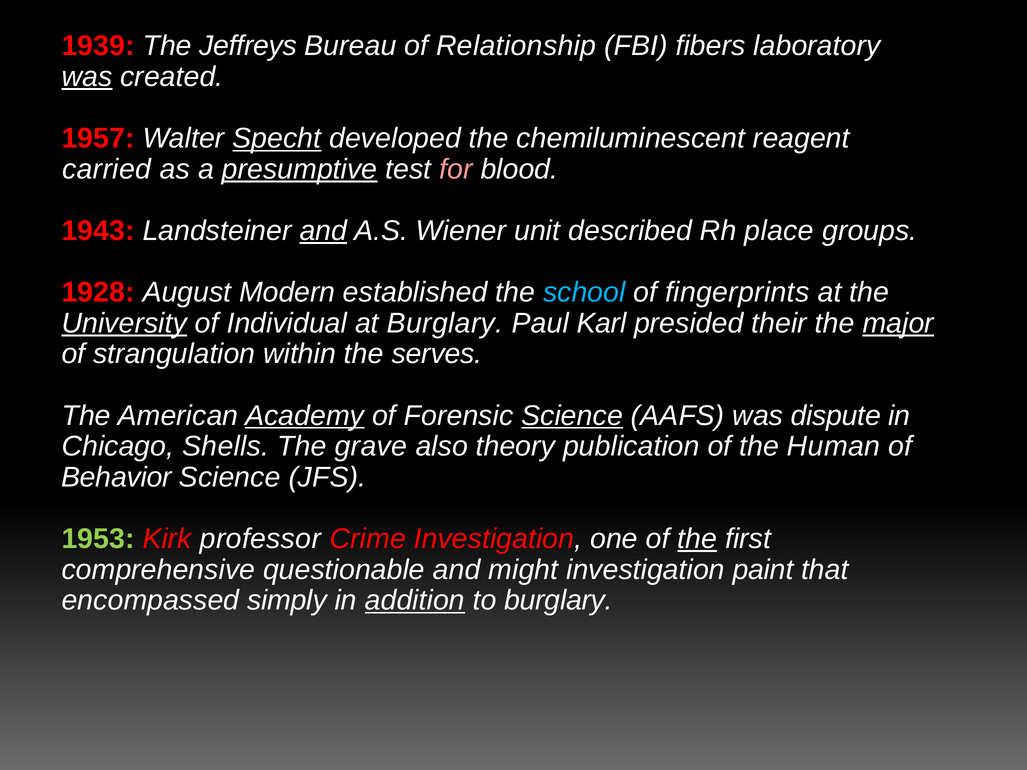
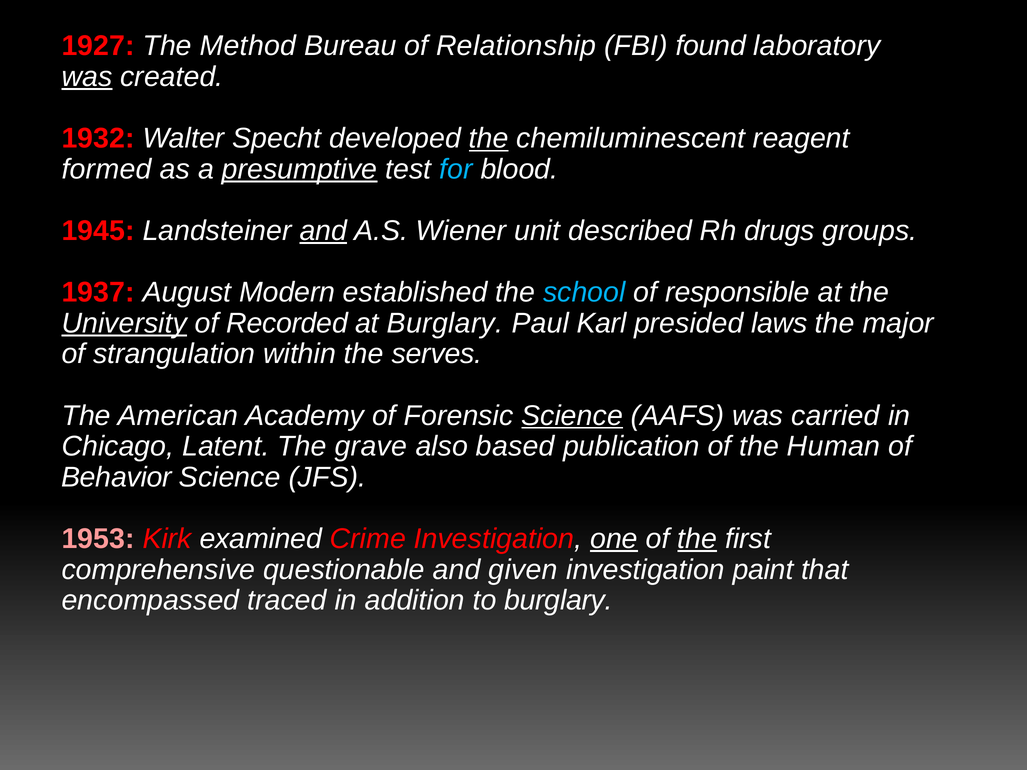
1939: 1939 -> 1927
Jeffreys: Jeffreys -> Method
fibers: fibers -> found
1957: 1957 -> 1932
Specht underline: present -> none
the at (489, 138) underline: none -> present
carried: carried -> formed
for colour: pink -> light blue
1943: 1943 -> 1945
place: place -> drugs
1928: 1928 -> 1937
fingerprints: fingerprints -> responsible
Individual: Individual -> Recorded
their: their -> laws
major underline: present -> none
Academy underline: present -> none
dispute: dispute -> carried
Shells: Shells -> Latent
theory: theory -> based
1953 colour: light green -> pink
professor: professor -> examined
one underline: none -> present
might: might -> given
simply: simply -> traced
addition underline: present -> none
